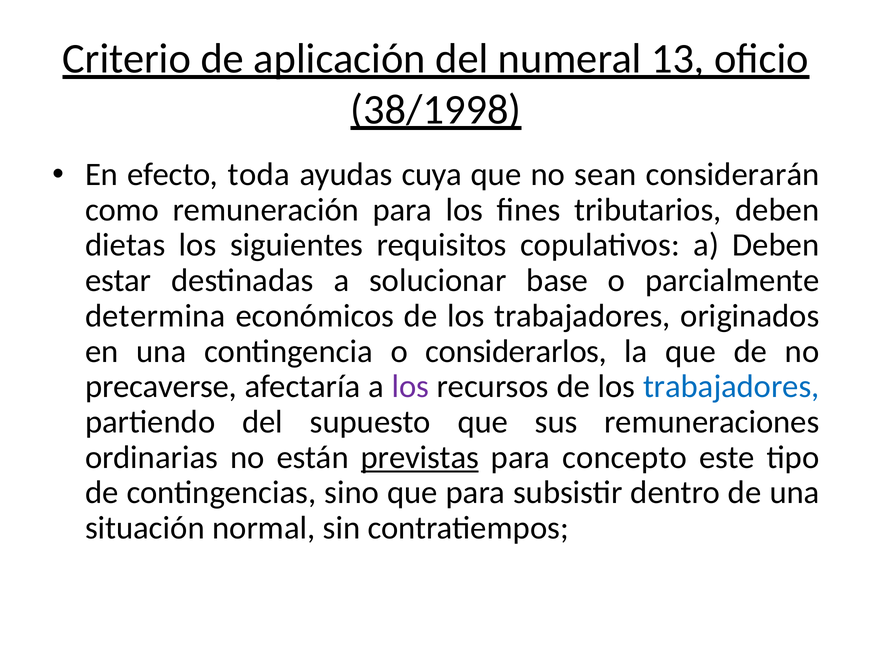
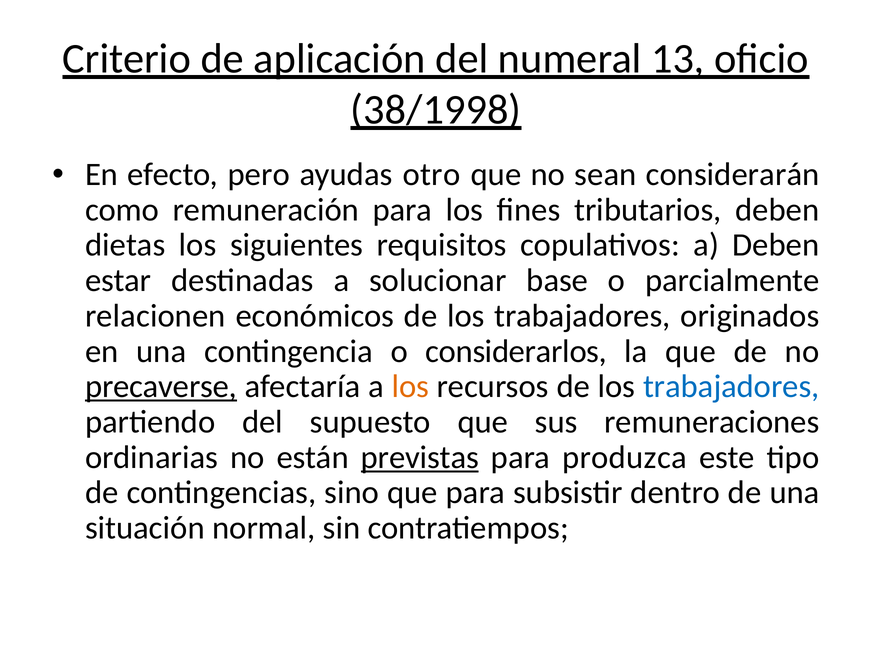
toda: toda -> pero
cuya: cuya -> otro
determina: determina -> relacionen
precaverse underline: none -> present
los at (410, 387) colour: purple -> orange
concepto: concepto -> produzca
